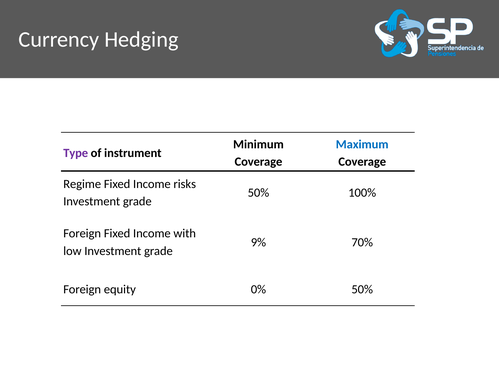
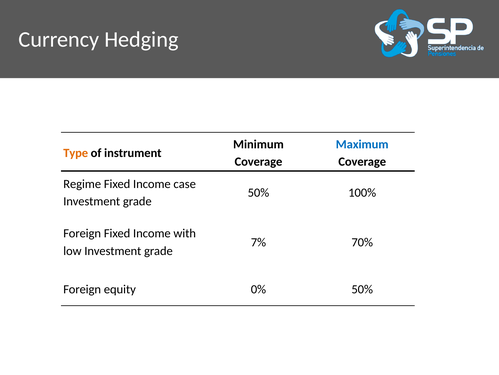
Type colour: purple -> orange
risks: risks -> case
9%: 9% -> 7%
